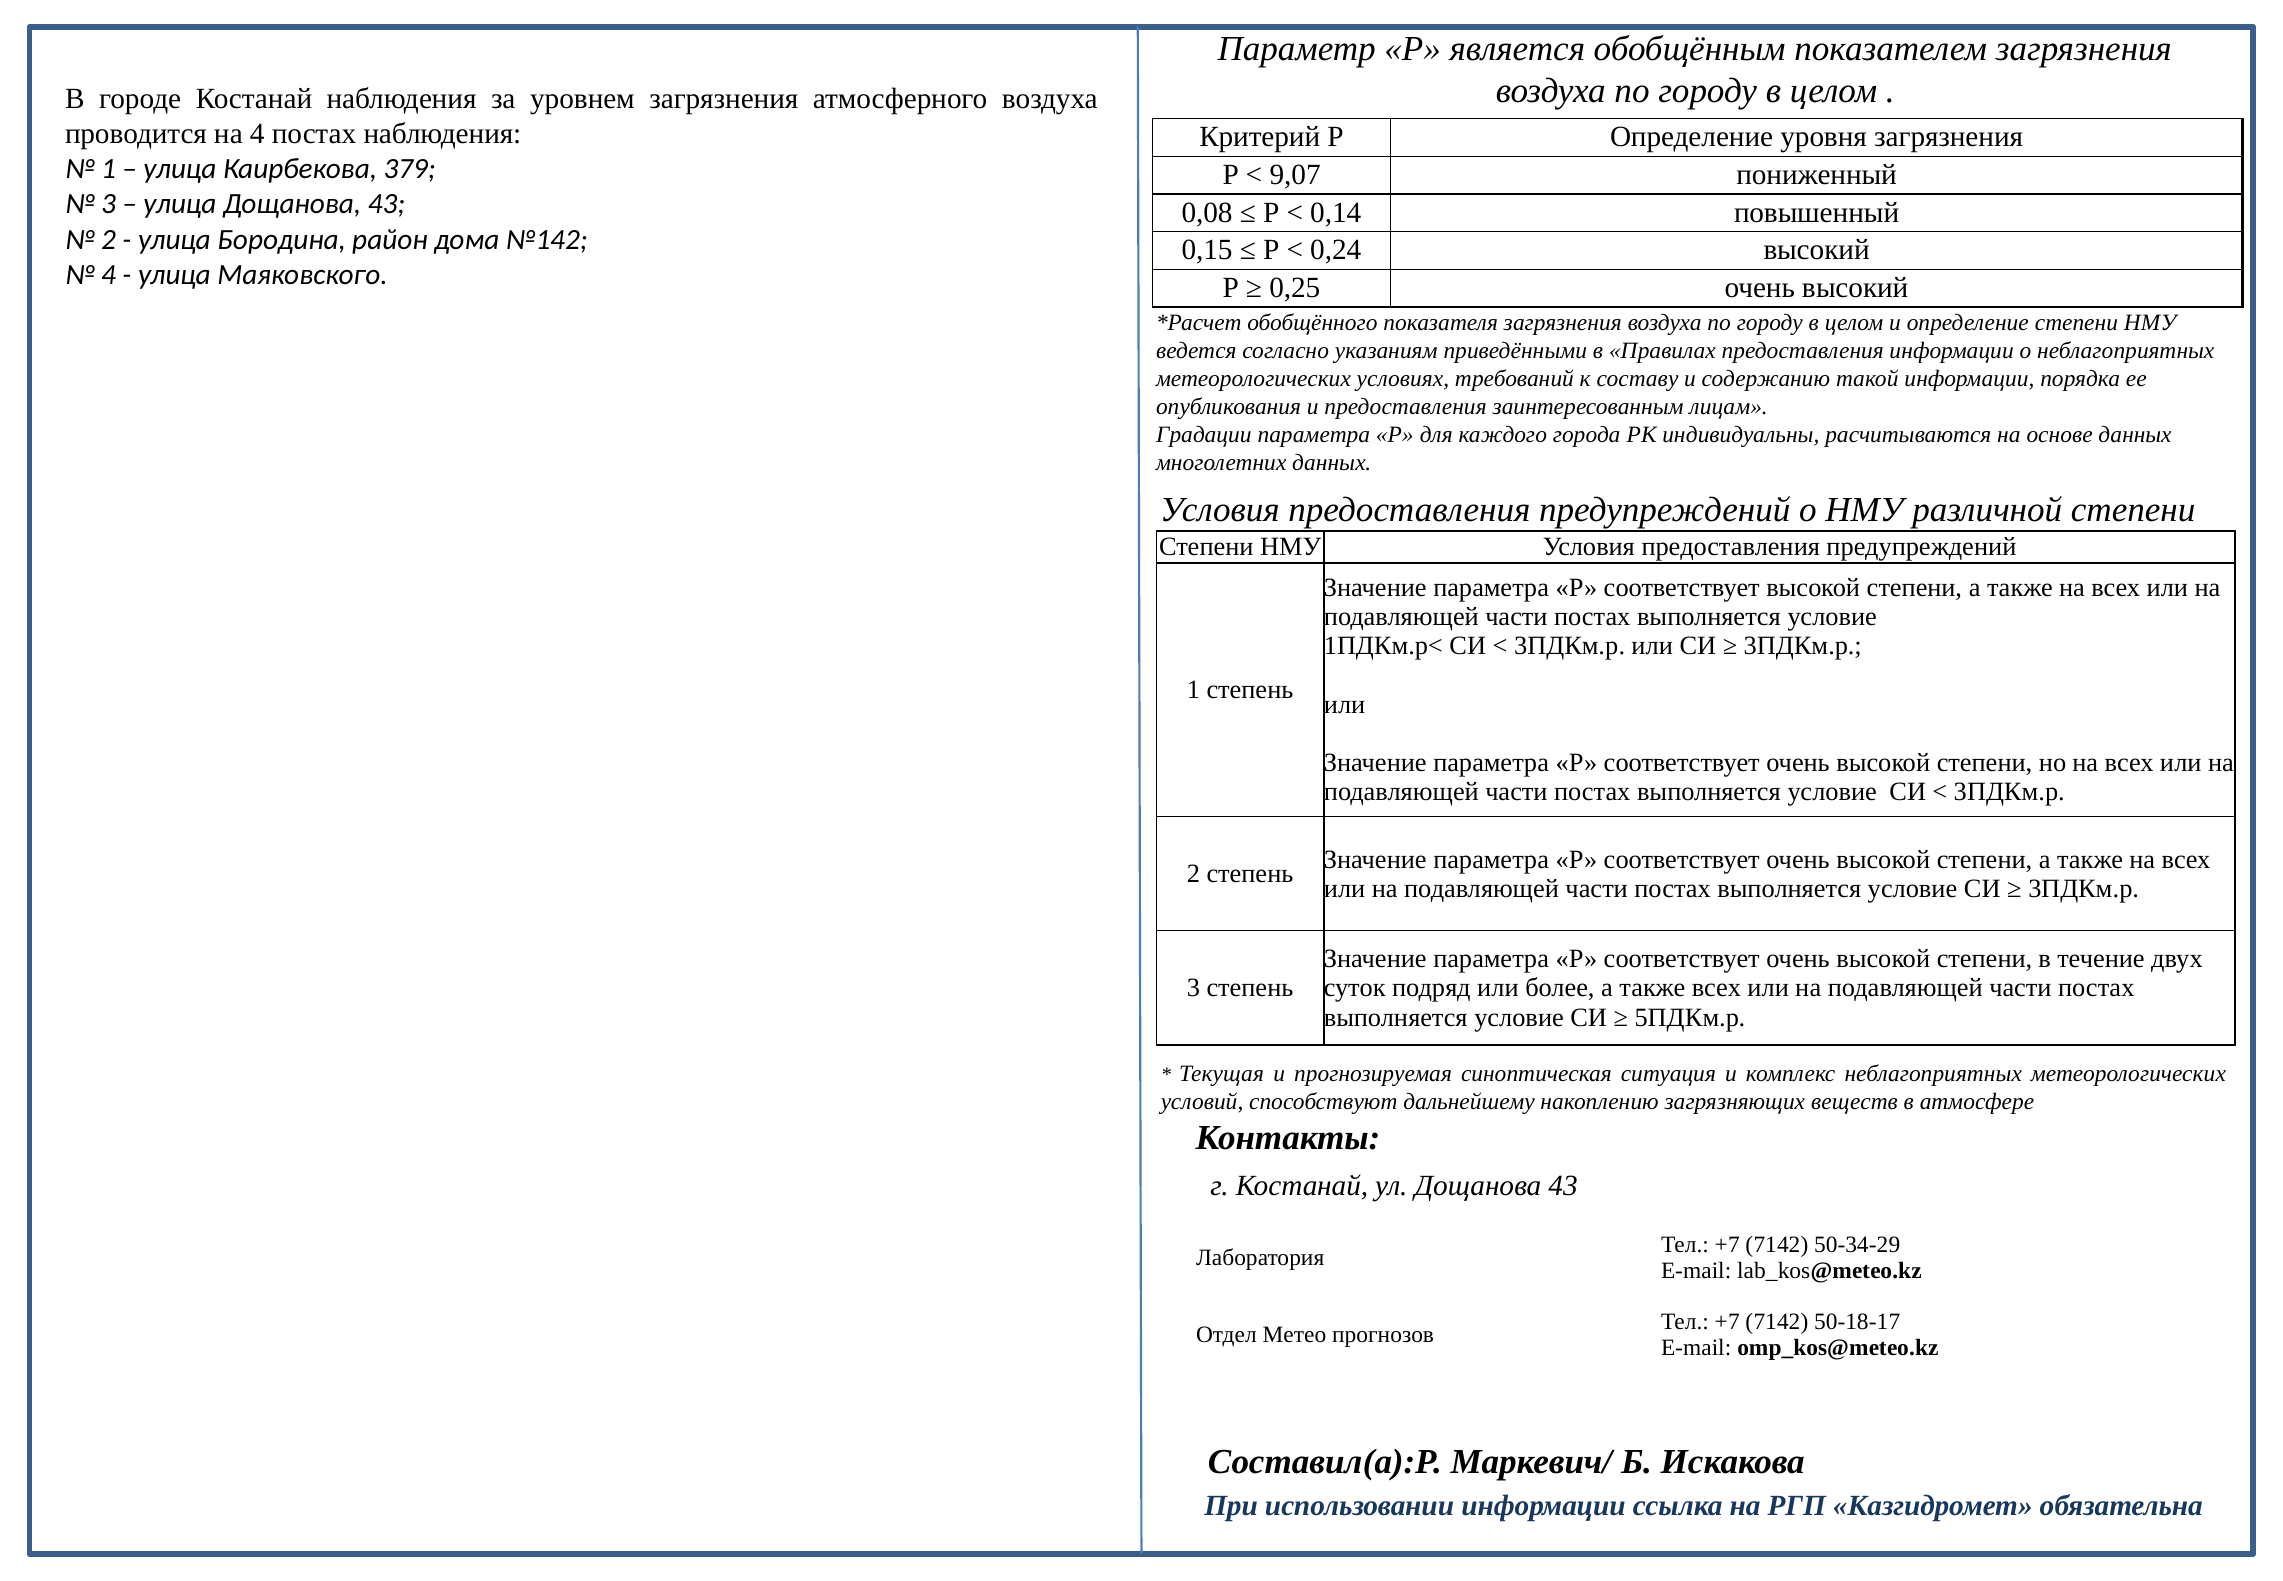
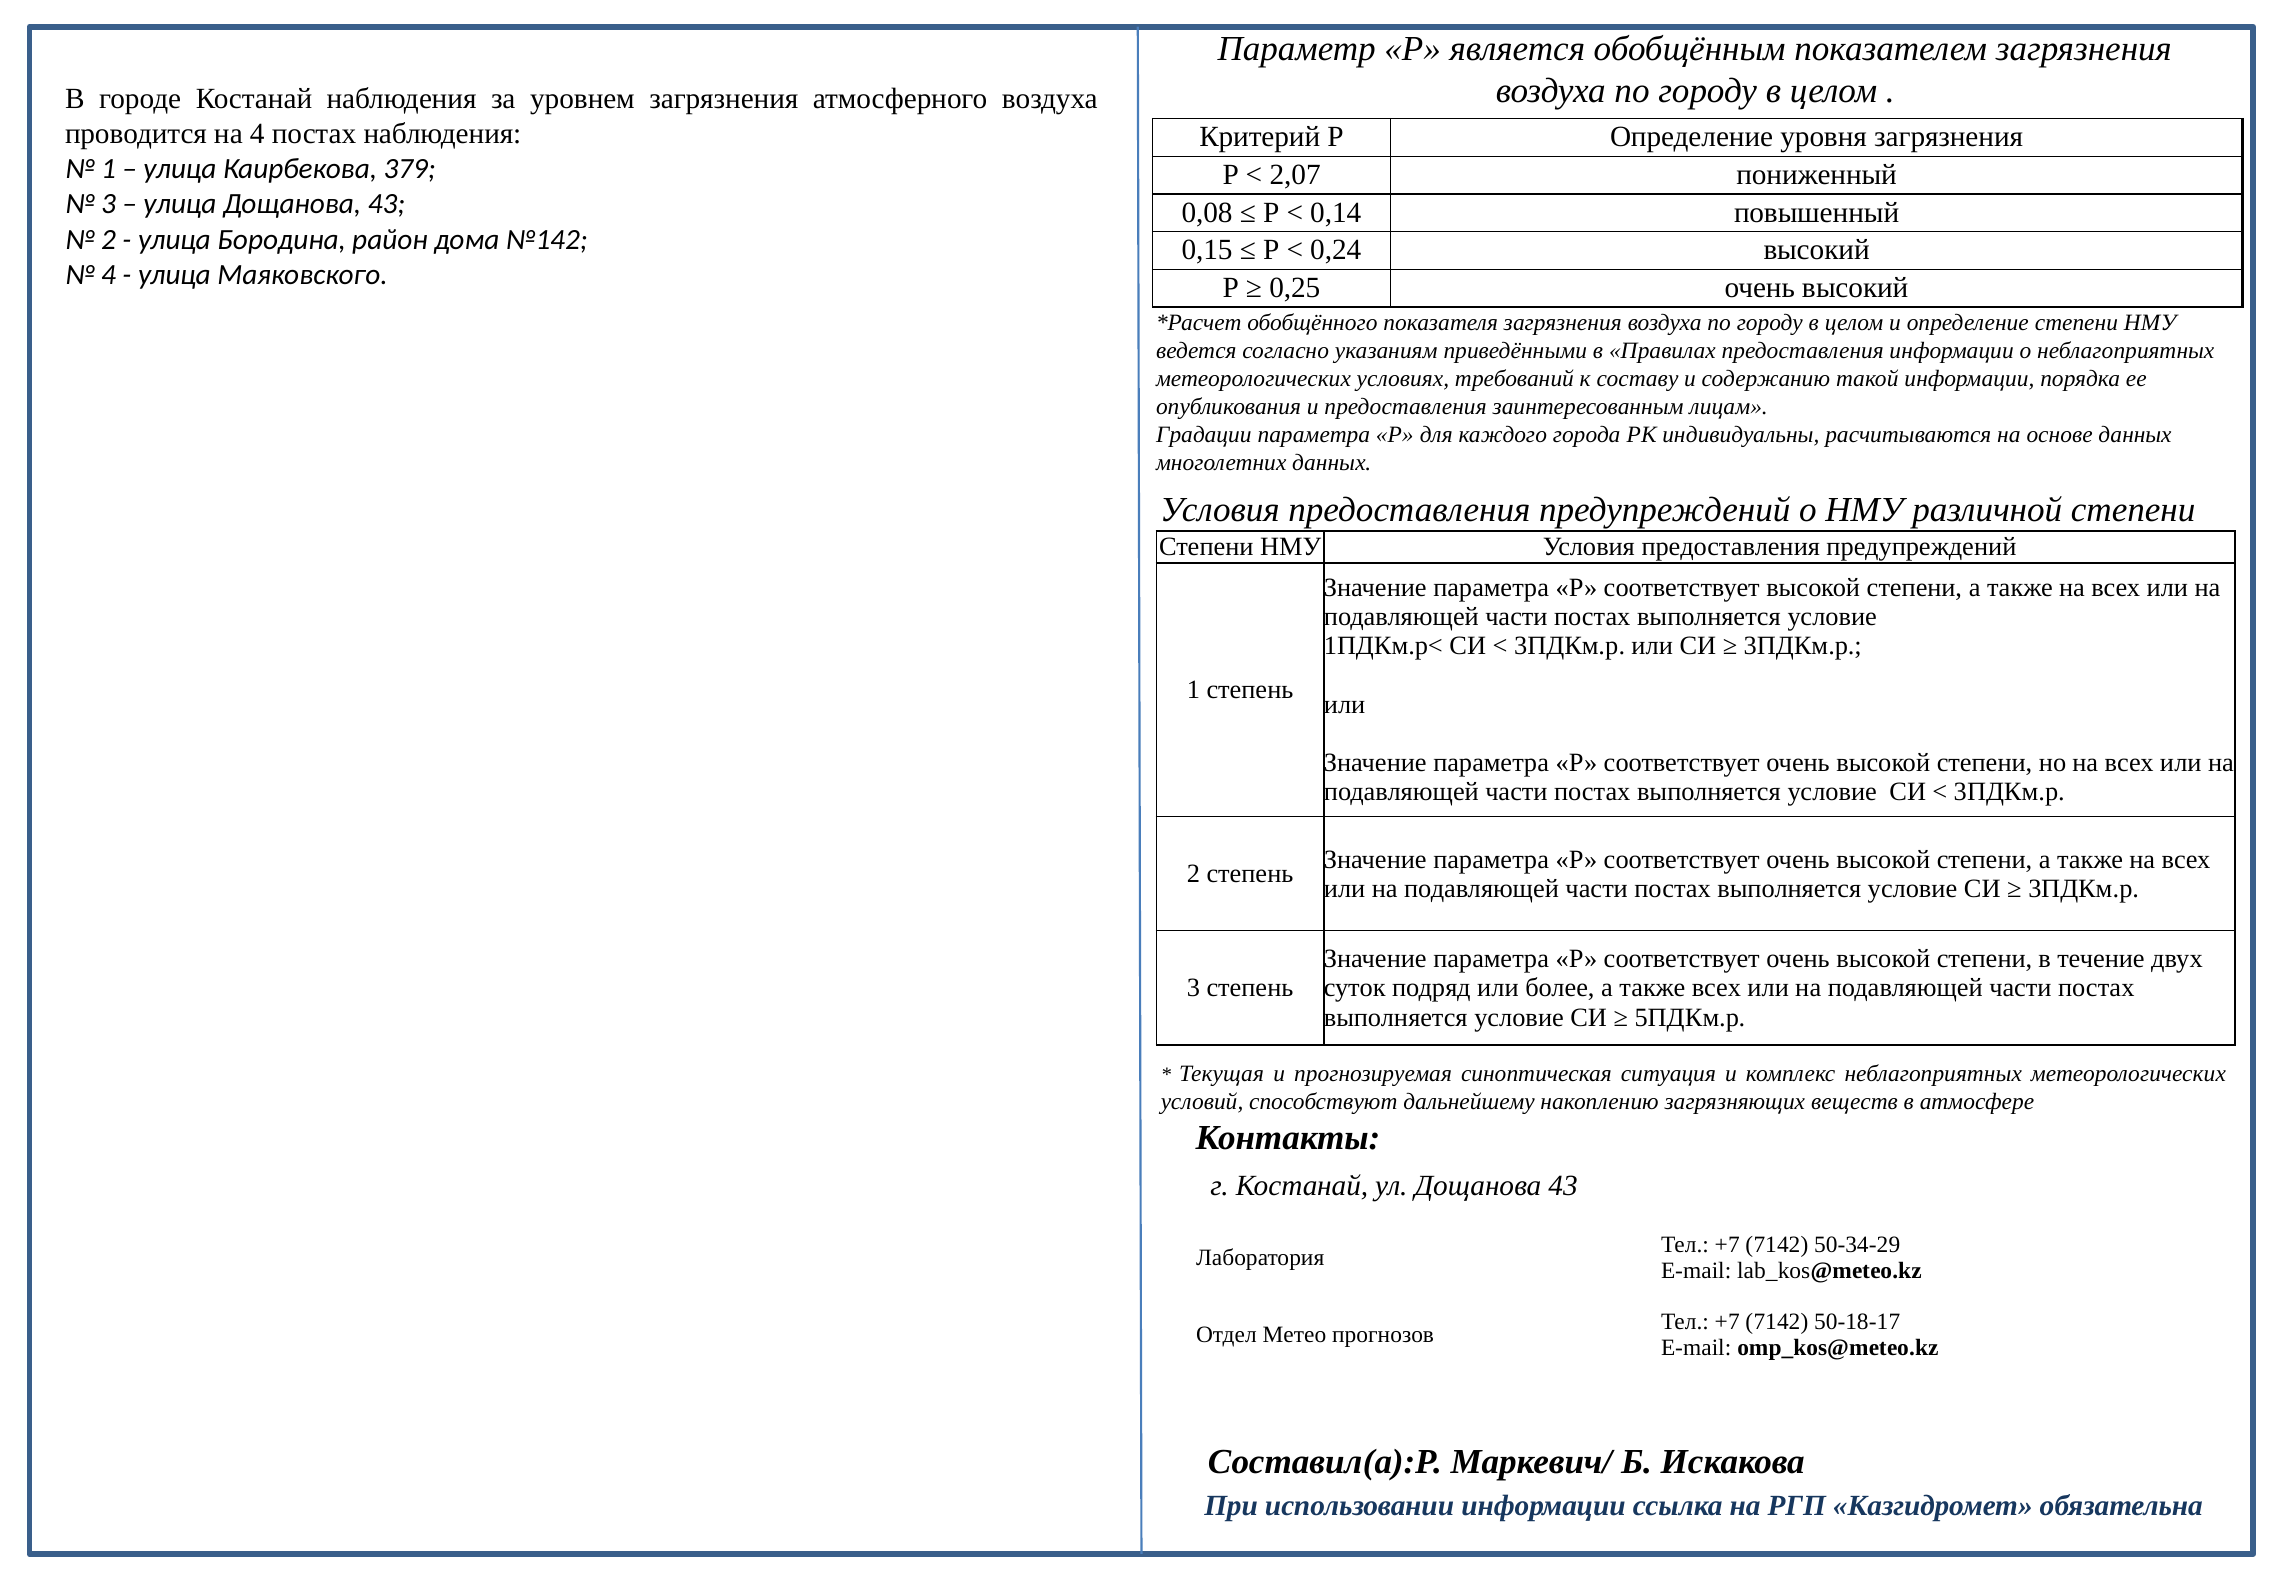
9,07: 9,07 -> 2,07
